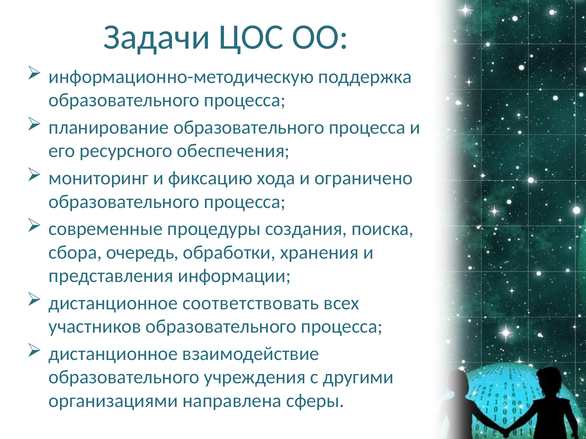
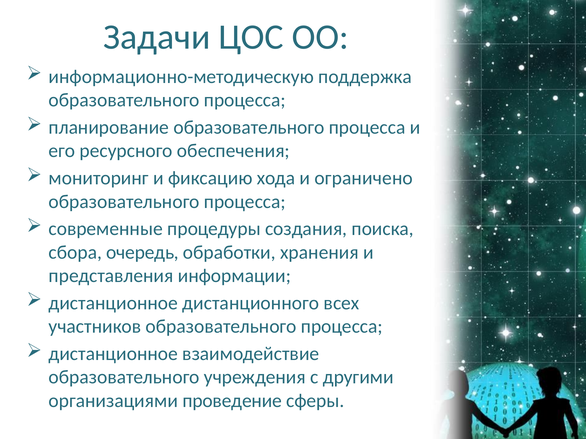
соответствовать: соответствовать -> дистанционного
направлена: направлена -> проведение
